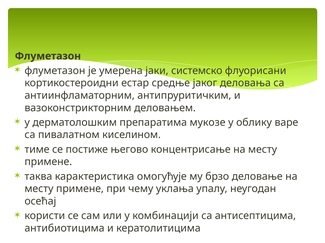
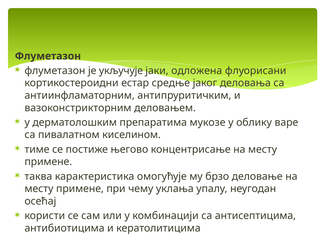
умерена: умерена -> укључује
системско: системско -> одложена
